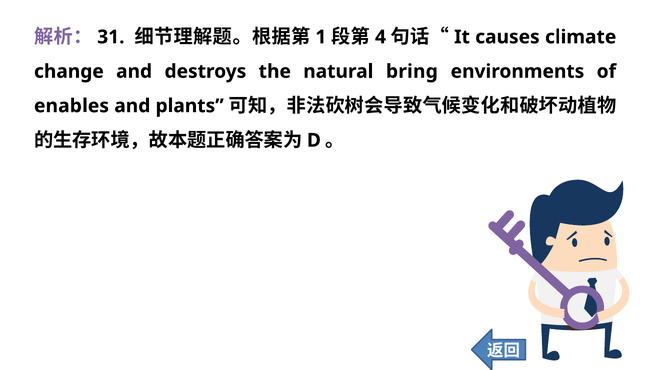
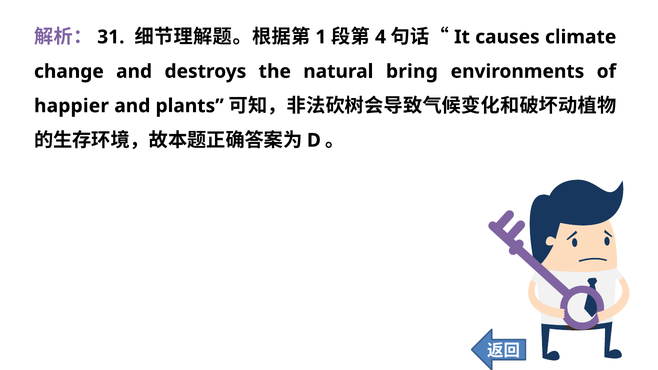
enables: enables -> happier
